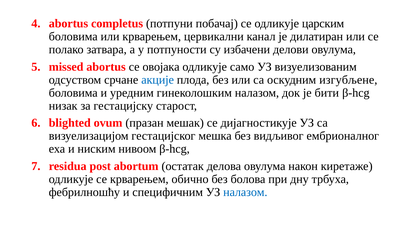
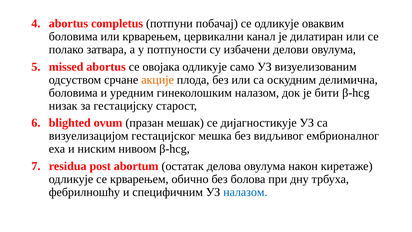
царским: царским -> оваквим
акције colour: blue -> orange
изгубљене: изгубљене -> делимична
